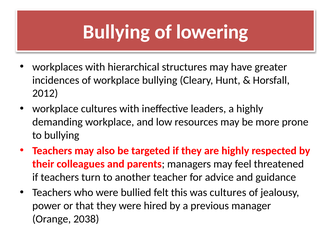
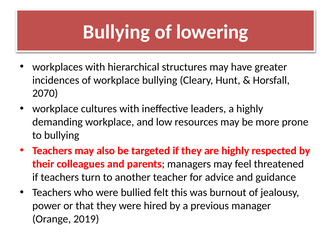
2012: 2012 -> 2070
was cultures: cultures -> burnout
2038: 2038 -> 2019
